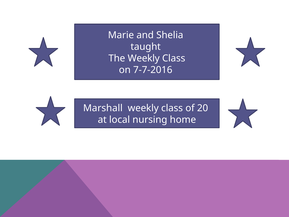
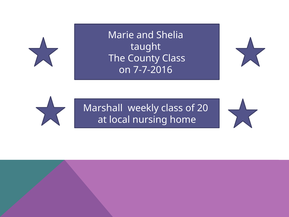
The Weekly: Weekly -> County
